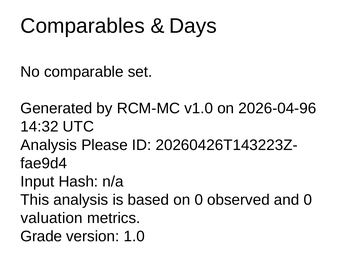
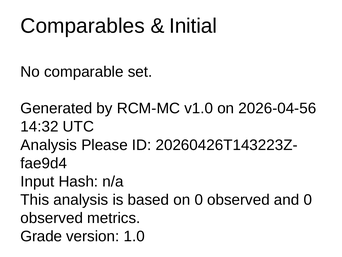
Days: Days -> Initial
2026-04-96: 2026-04-96 -> 2026-04-56
valuation at (52, 218): valuation -> observed
